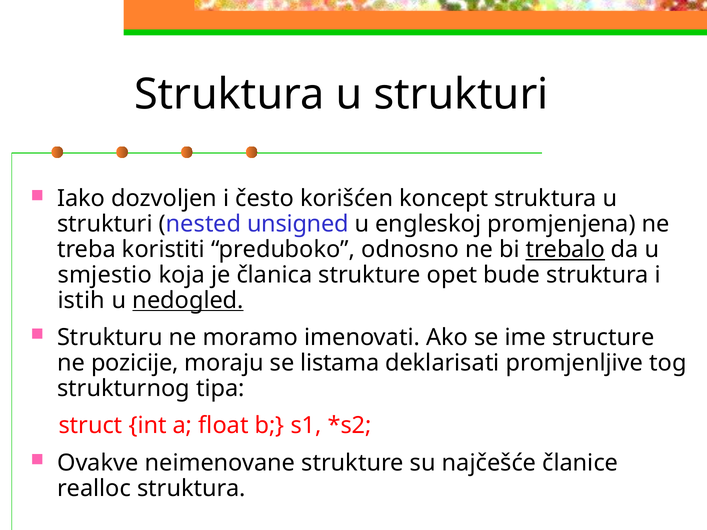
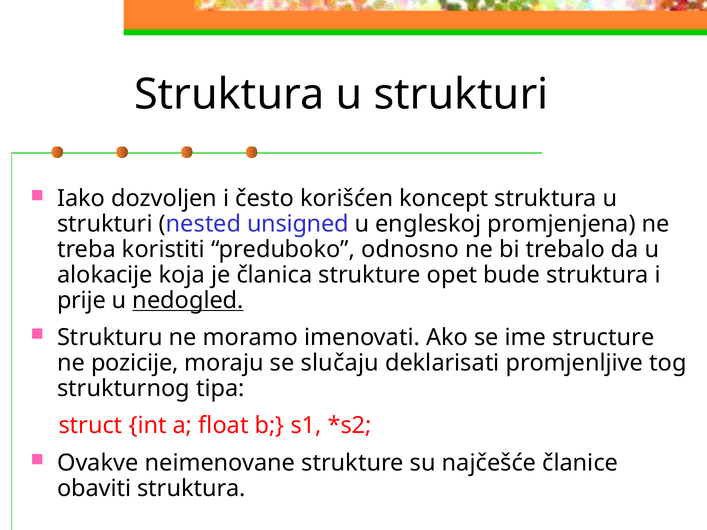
trebalo underline: present -> none
smjestio: smjestio -> alokacije
istih: istih -> prije
listama: listama -> slučaju
realloc: realloc -> obaviti
